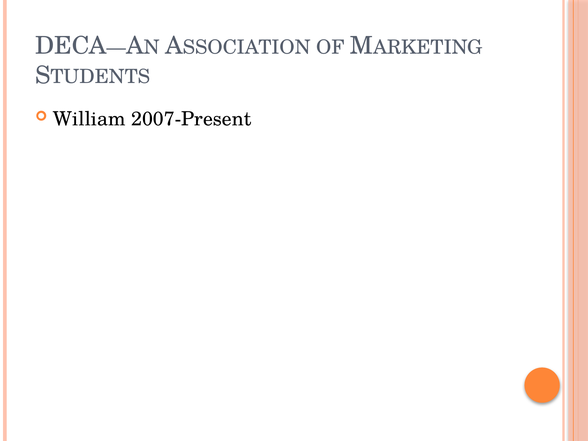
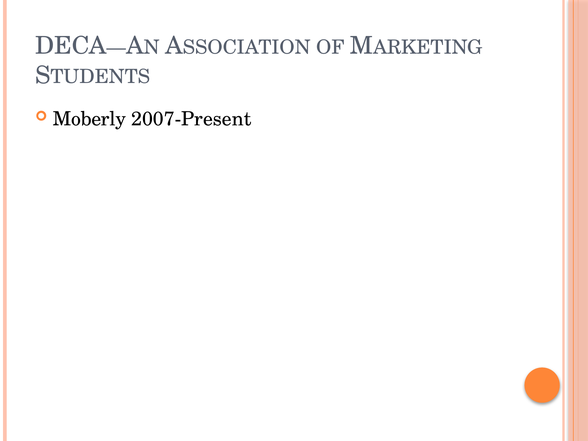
William: William -> Moberly
